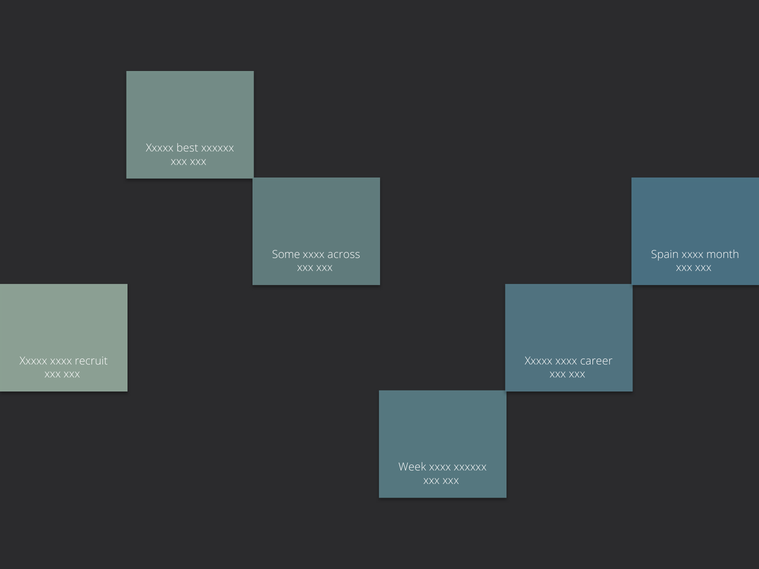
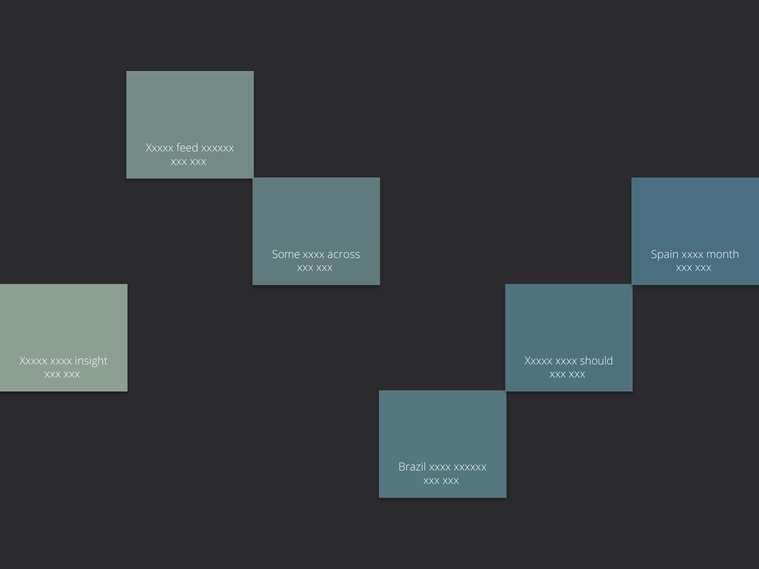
best: best -> feed
recruit: recruit -> insight
career: career -> should
Week: Week -> Brazil
